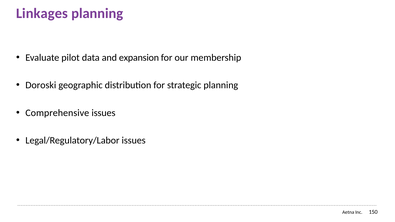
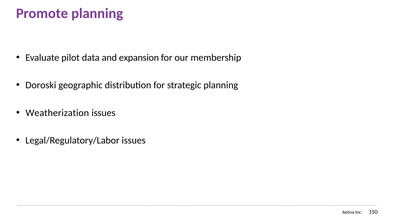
Linkages: Linkages -> Promote
Comprehensive: Comprehensive -> Weatherization
